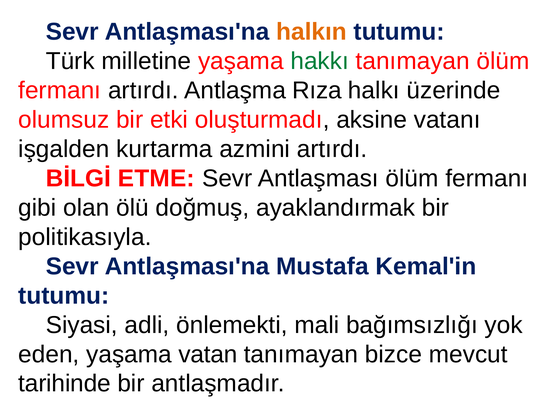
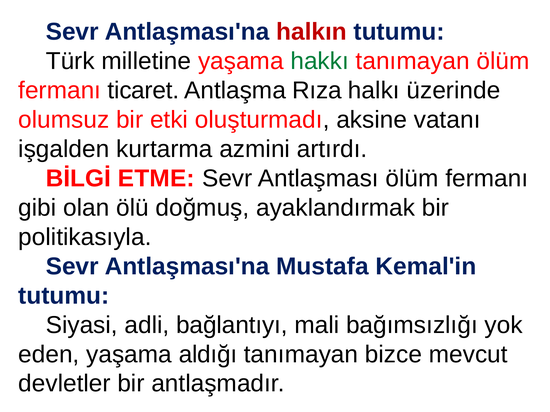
halkın colour: orange -> red
fermanı artırdı: artırdı -> ticaret
önlemekti: önlemekti -> bağlantıyı
vatan: vatan -> aldığı
tarihinde: tarihinde -> devletler
